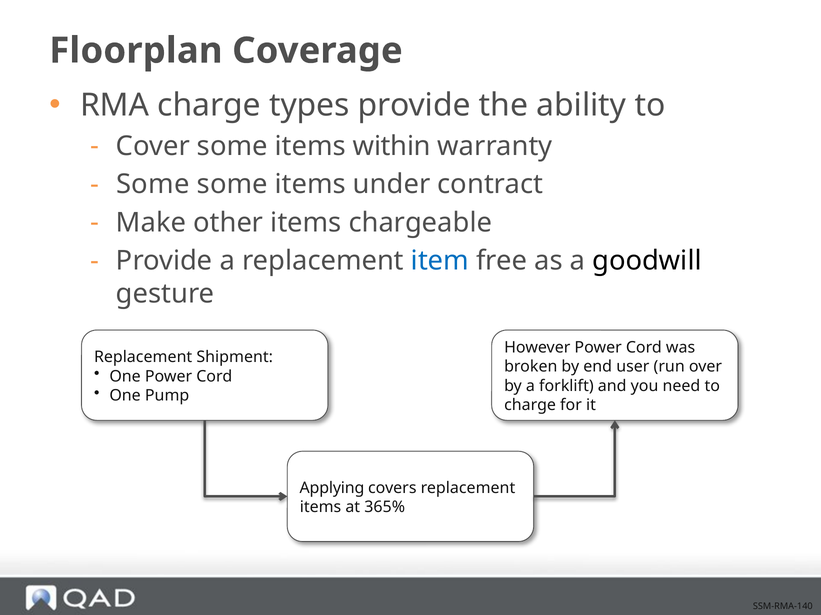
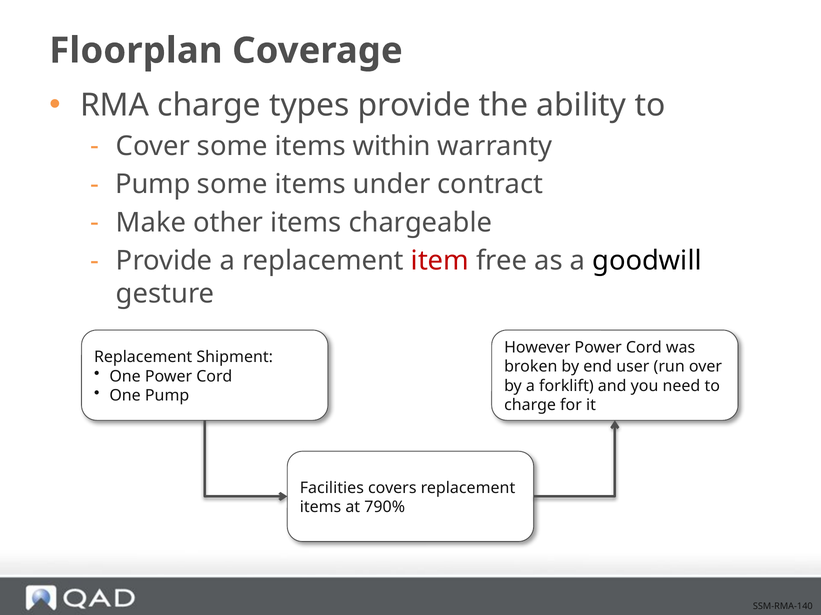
Some at (153, 185): Some -> Pump
item colour: blue -> red
Applying: Applying -> Facilities
365%: 365% -> 790%
